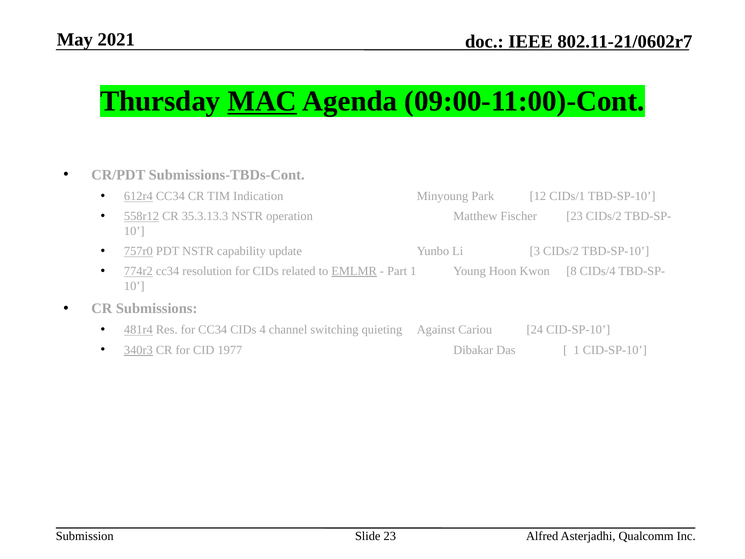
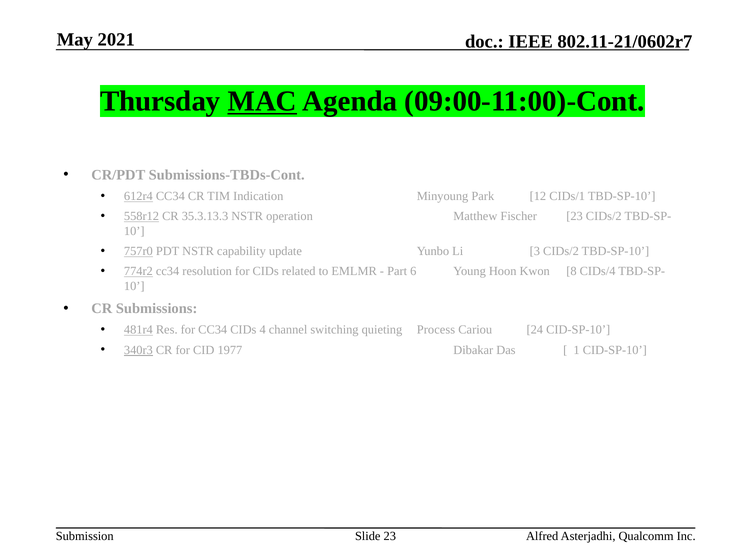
EMLMR underline: present -> none
Part 1: 1 -> 6
Against: Against -> Process
